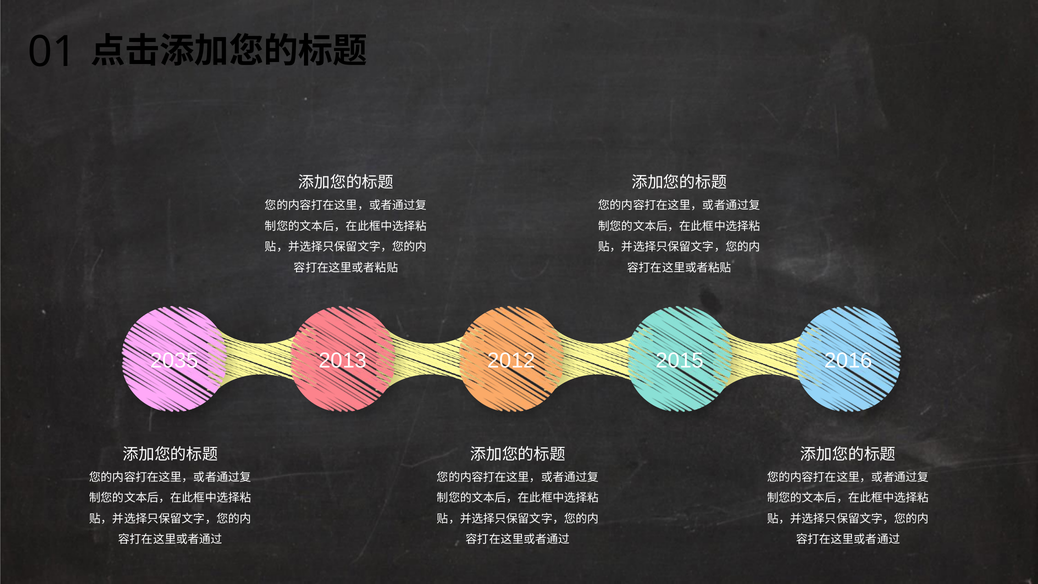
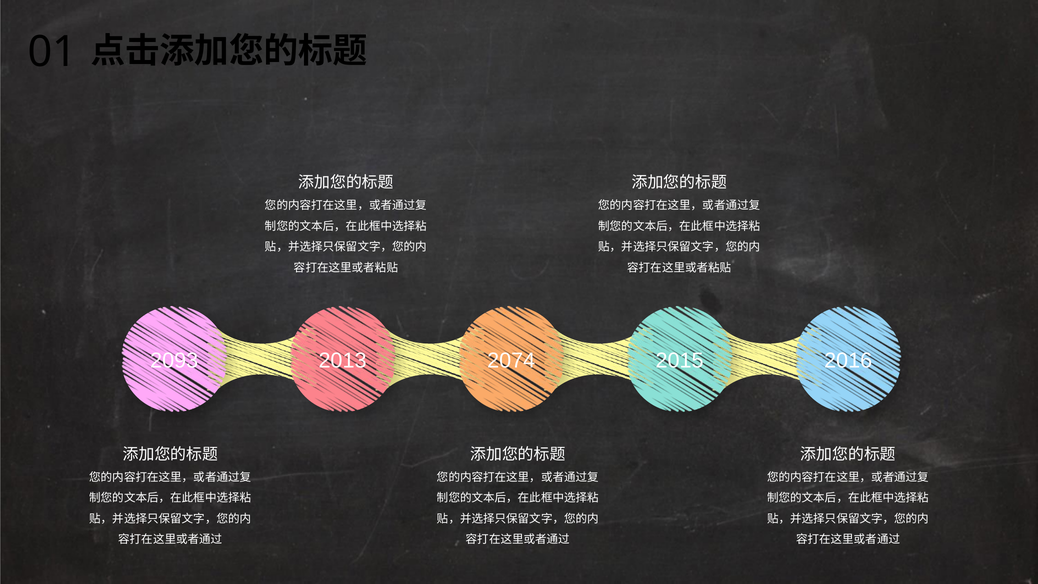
2035: 2035 -> 2093
2012: 2012 -> 2074
